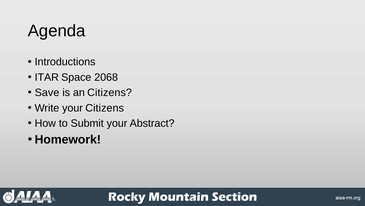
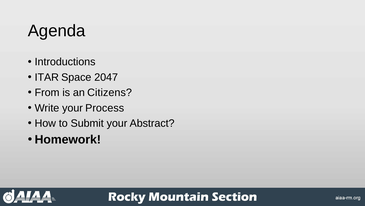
2068: 2068 -> 2047
Save: Save -> From
your Citizens: Citizens -> Process
